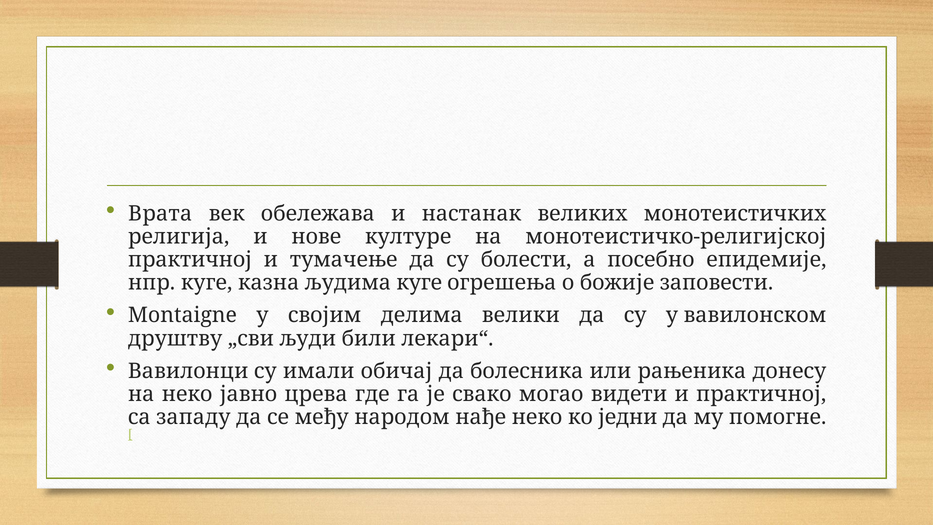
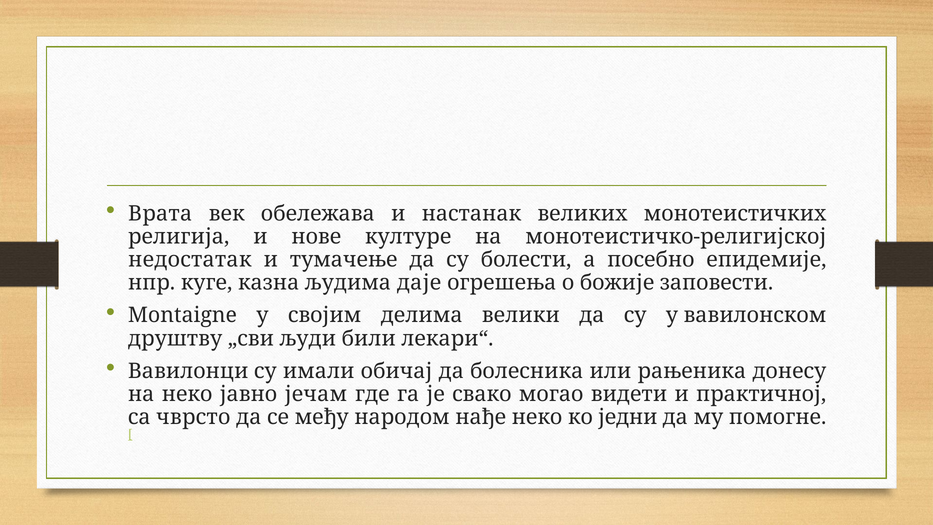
практичној at (190, 260): практичној -> недостатак
људима куге: куге -> даје
црева: црева -> јечам
западу: западу -> чврсто
